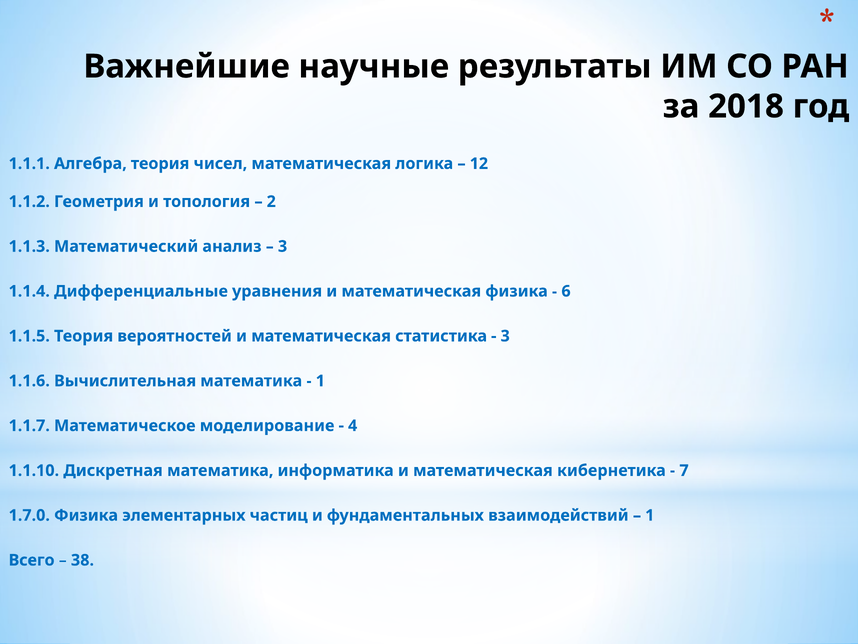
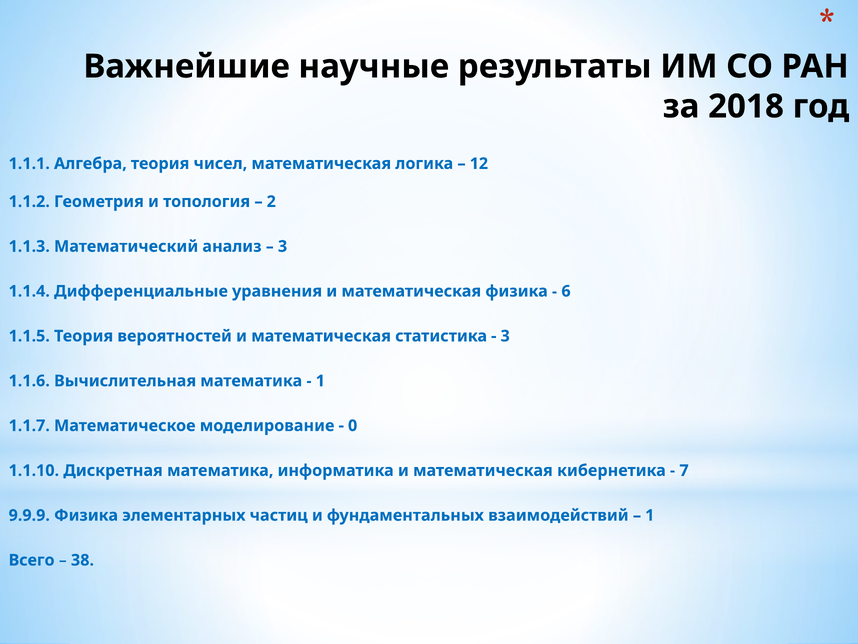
4: 4 -> 0
1.7.0: 1.7.0 -> 9.9.9
